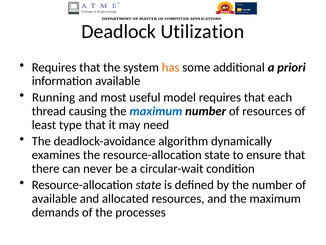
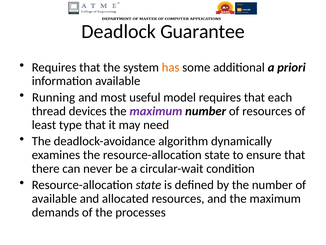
Utilization: Utilization -> Guarantee
causing: causing -> devices
maximum at (156, 111) colour: blue -> purple
